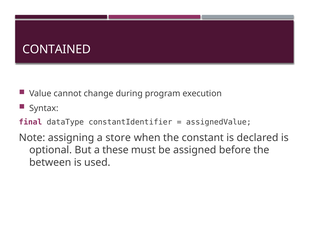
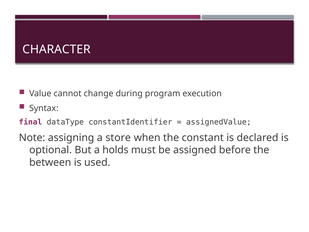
CONTAINED: CONTAINED -> CHARACTER
these: these -> holds
